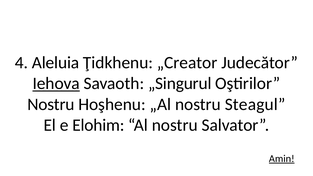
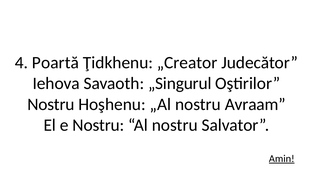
Aleluia: Aleluia -> Poartă
Iehova underline: present -> none
Steagul: Steagul -> Avraam
e Elohim: Elohim -> Nostru
